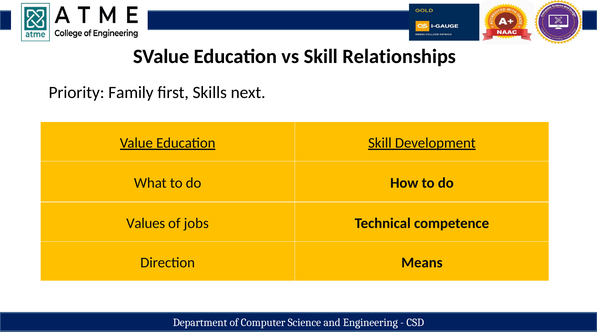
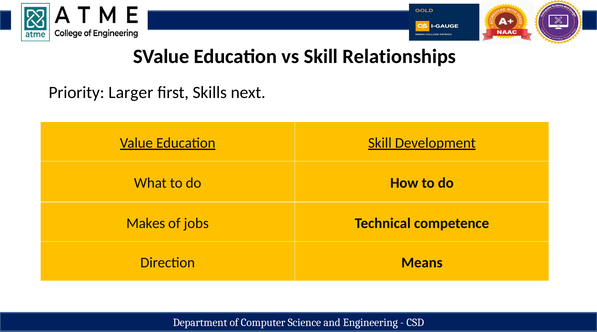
Family: Family -> Larger
Values: Values -> Makes
